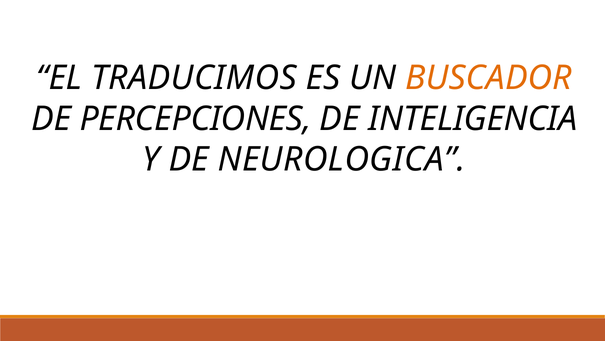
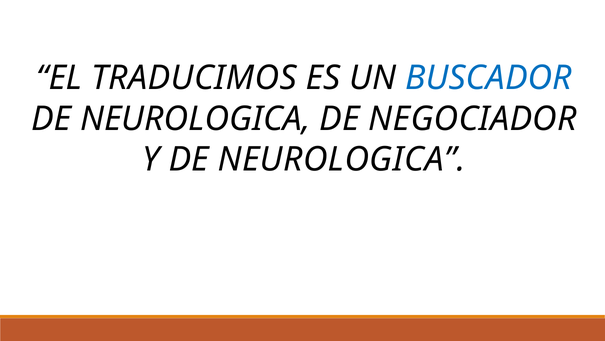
BUSCADOR colour: orange -> blue
PERCEPCIONES at (196, 119): PERCEPCIONES -> NEUROLOGICA
INTELIGENCIA: INTELIGENCIA -> NEGOCIADOR
